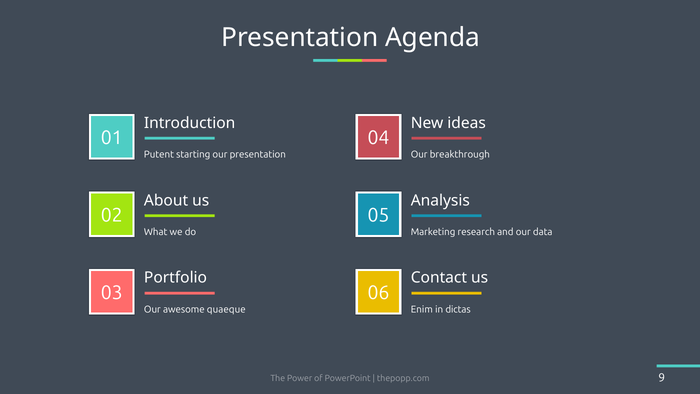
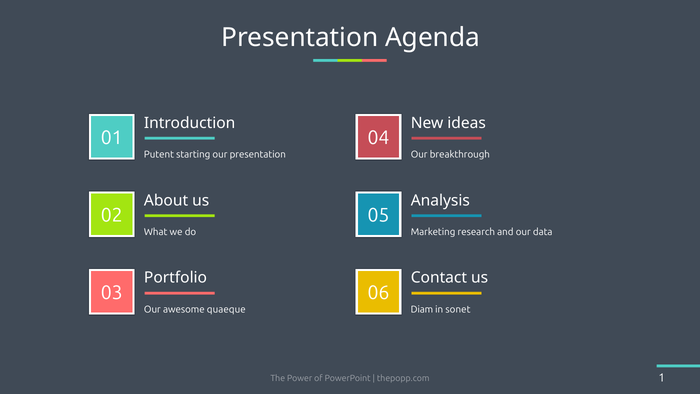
Enim: Enim -> Diam
dictas: dictas -> sonet
9: 9 -> 1
